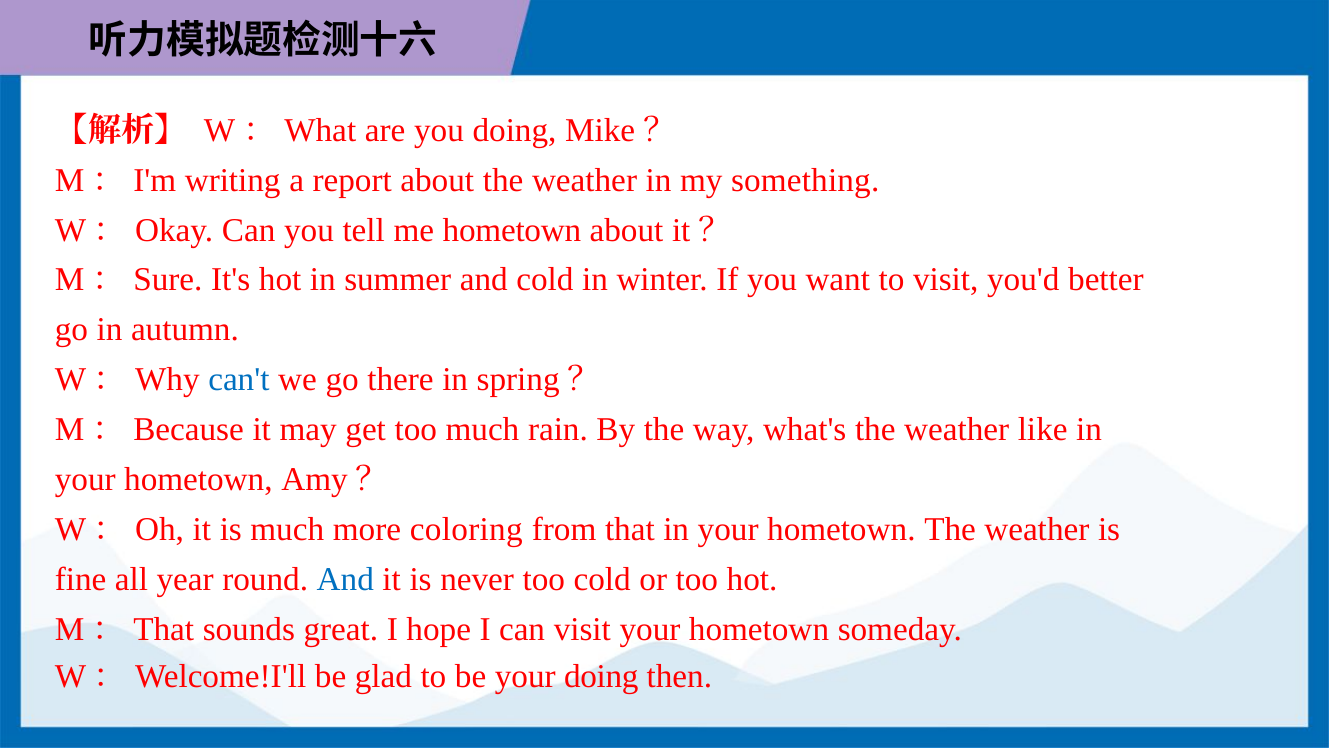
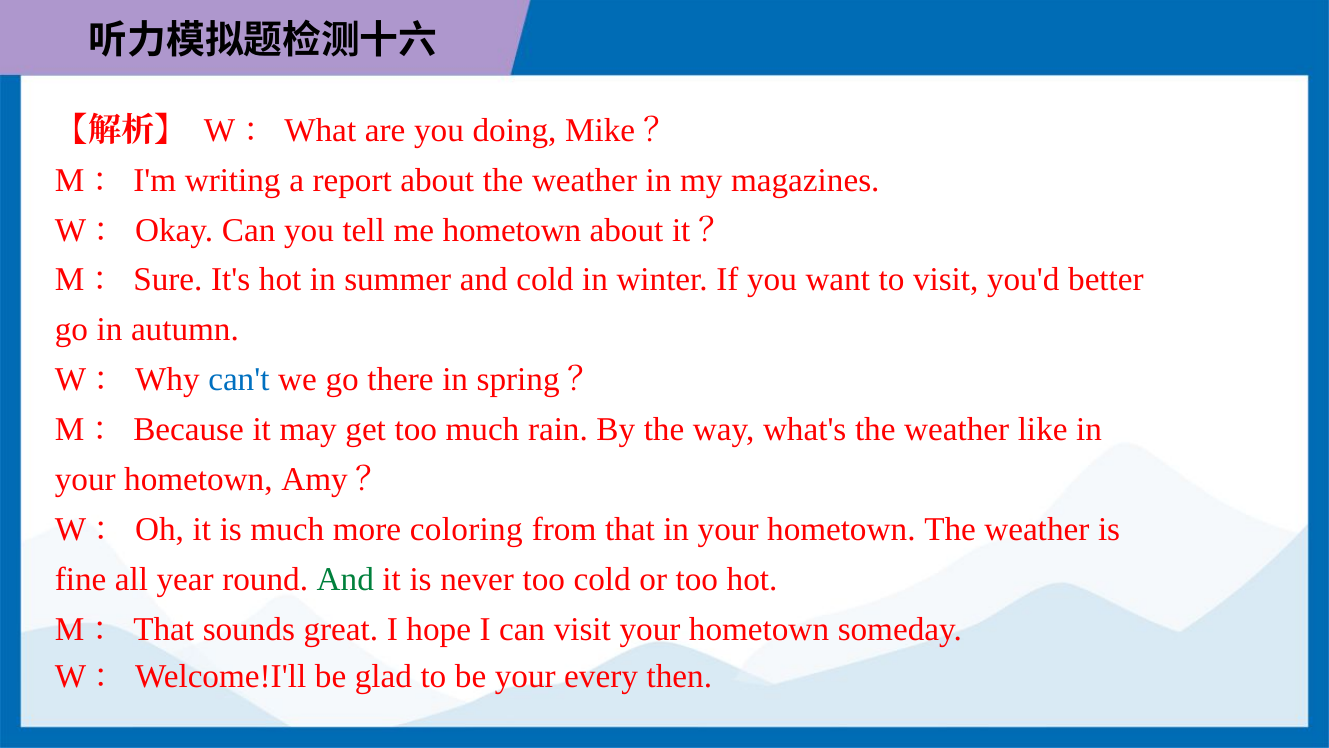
something: something -> magazines
And at (345, 579) colour: blue -> green
your doing: doing -> every
